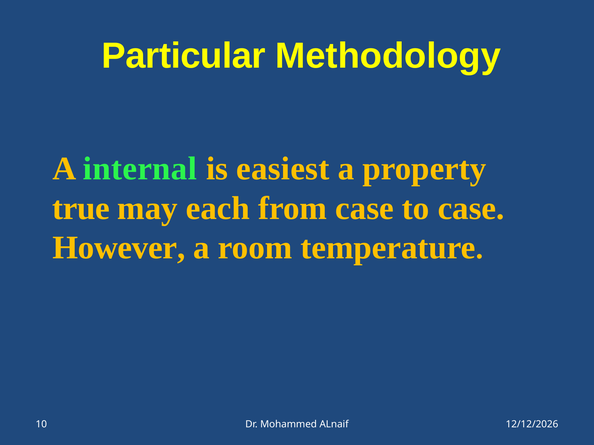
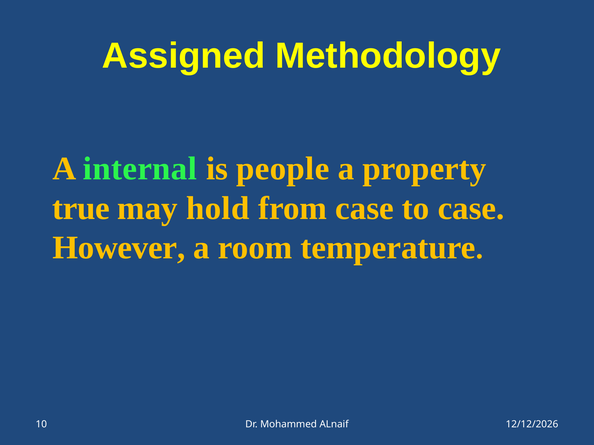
Particular: Particular -> Assigned
easiest: easiest -> people
each: each -> hold
